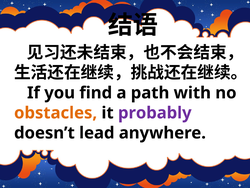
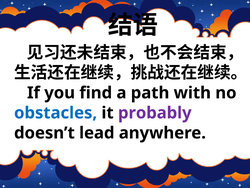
obstacles colour: orange -> blue
